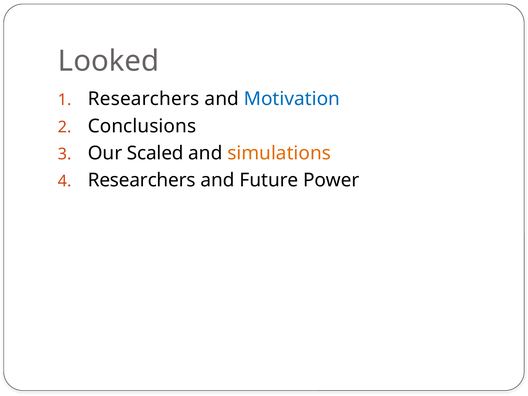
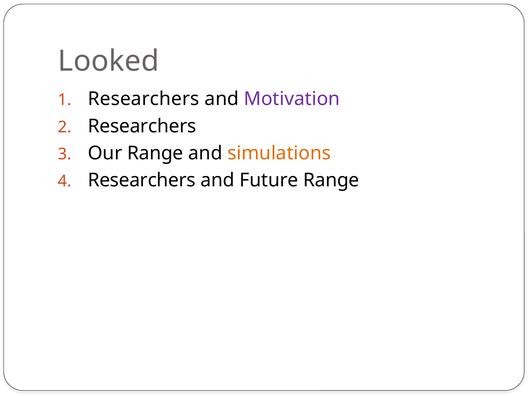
Motivation colour: blue -> purple
Conclusions at (142, 126): Conclusions -> Researchers
Our Scaled: Scaled -> Range
Future Power: Power -> Range
